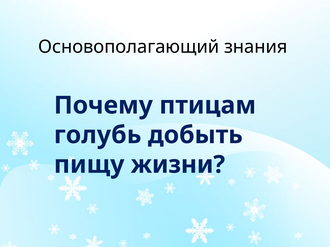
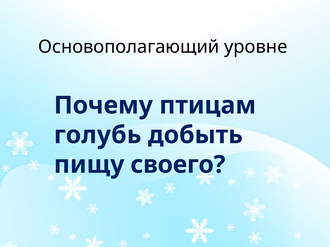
знания: знания -> уровне
жизни: жизни -> своего
